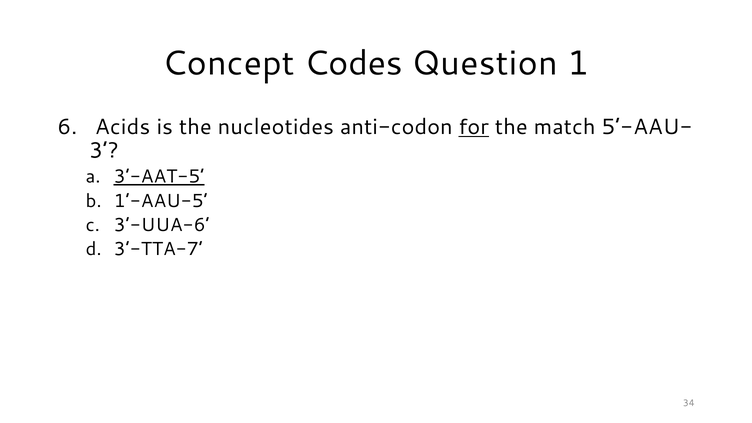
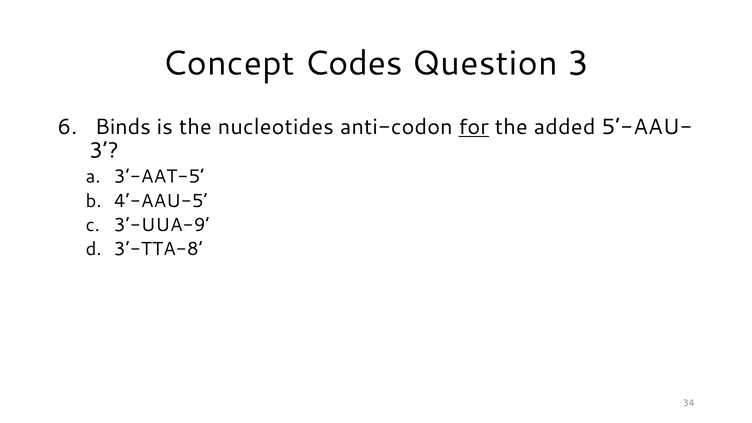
Question 1: 1 -> 3
Acids: Acids -> Binds
match: match -> added
3’-AAT-5 underline: present -> none
1’-AAU-5: 1’-AAU-5 -> 4’-AAU-5
3’-UUA-6: 3’-UUA-6 -> 3’-UUA-9
3’-TTA-7: 3’-TTA-7 -> 3’-TTA-8
